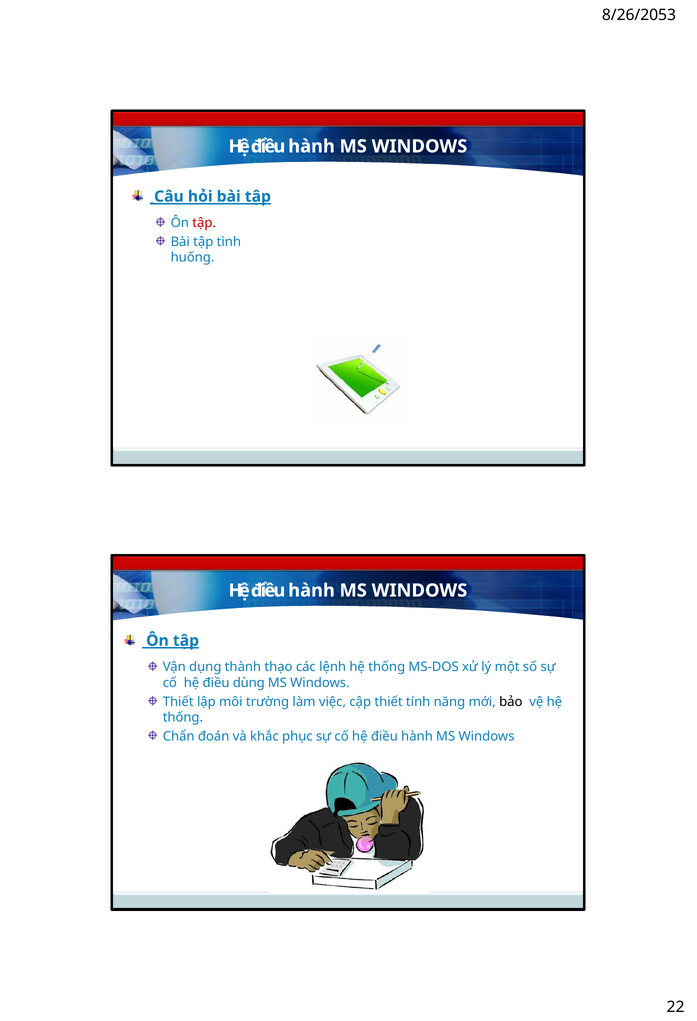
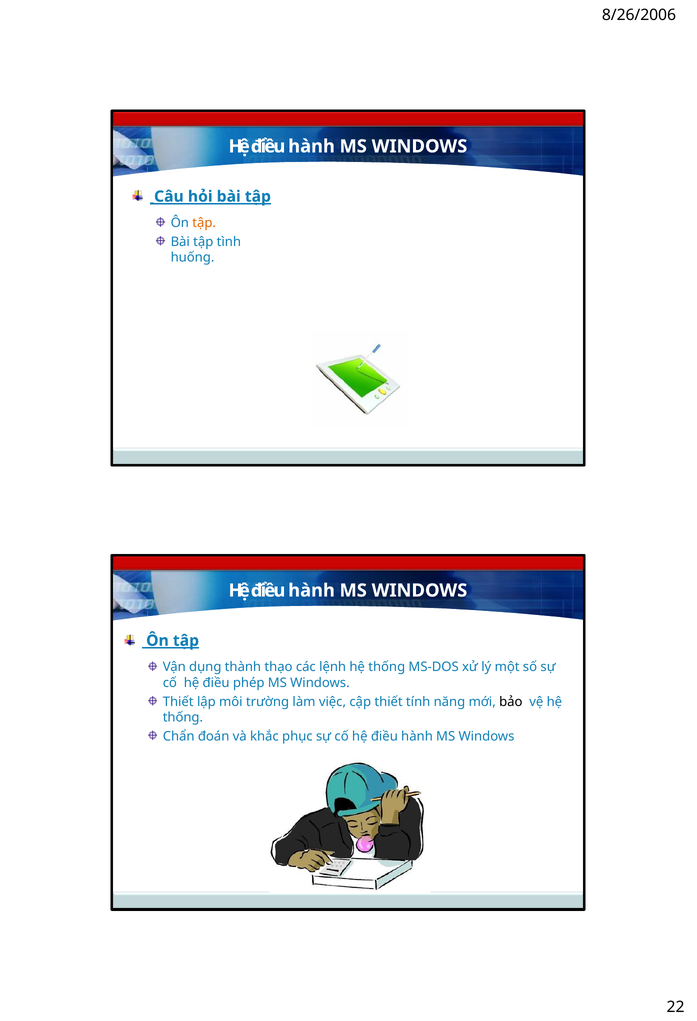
8/26/2053: 8/26/2053 -> 8/26/2006
tập at (204, 223) colour: red -> orange
dùng: dùng -> phép
